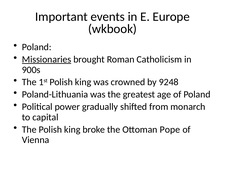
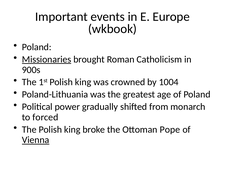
9248: 9248 -> 1004
capital: capital -> forced
Vienna underline: none -> present
